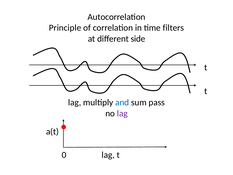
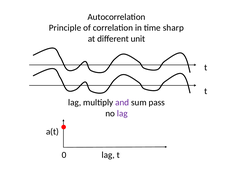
filters: filters -> sharp
side: side -> unit
and colour: blue -> purple
